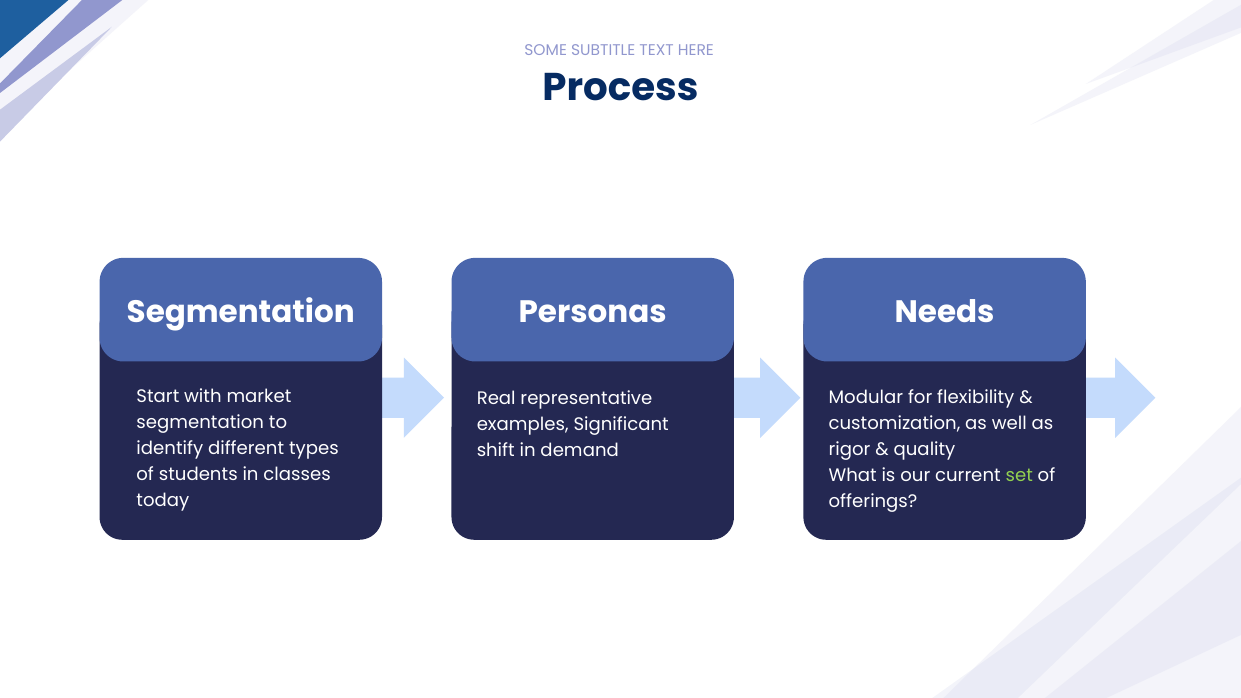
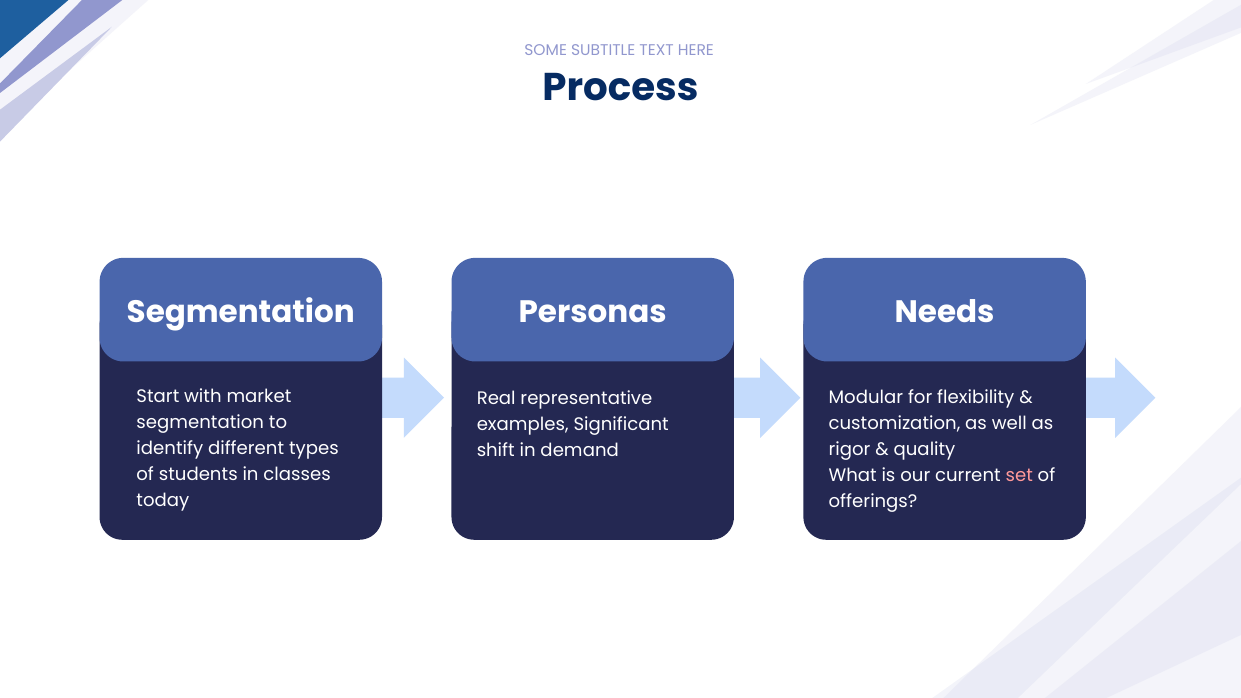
set colour: light green -> pink
